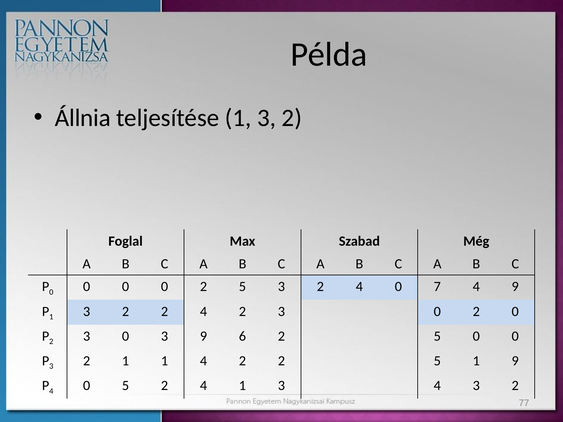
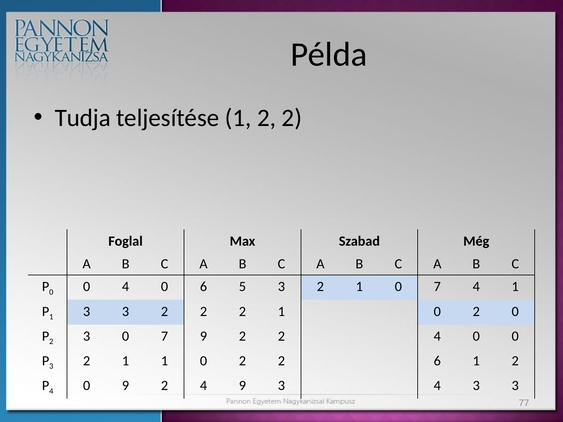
Állnia: Állnia -> Tudja
teljesítése 1 3: 3 -> 2
0 at (126, 287): 0 -> 4
2 at (203, 287): 2 -> 6
5 3 2 4: 4 -> 1
4 9: 9 -> 1
2 at (126, 312): 2 -> 3
4 at (203, 312): 4 -> 2
3 at (281, 312): 3 -> 1
3 0 3: 3 -> 7
6 at (242, 336): 6 -> 2
5 at (437, 336): 5 -> 4
1 1 4: 4 -> 0
2 2 5: 5 -> 6
9 at (515, 361): 9 -> 2
0 5: 5 -> 9
4 1: 1 -> 9
4 3 2: 2 -> 3
